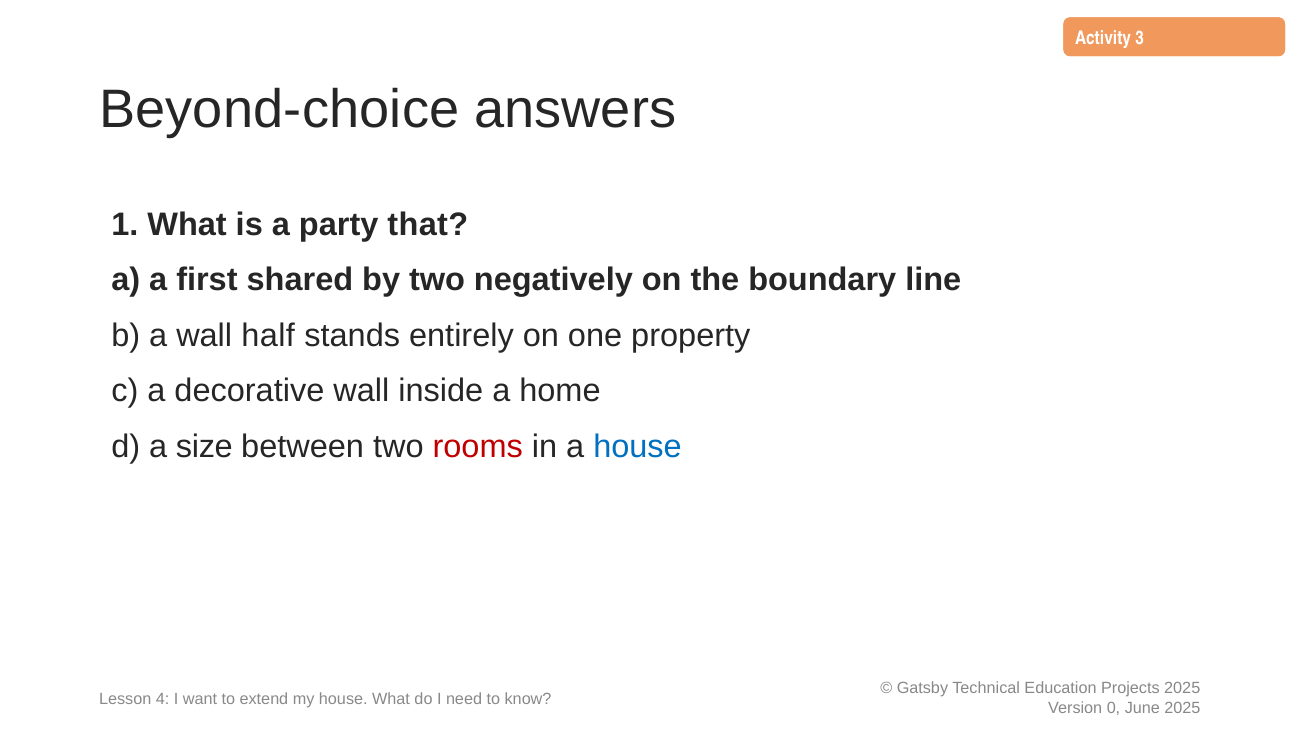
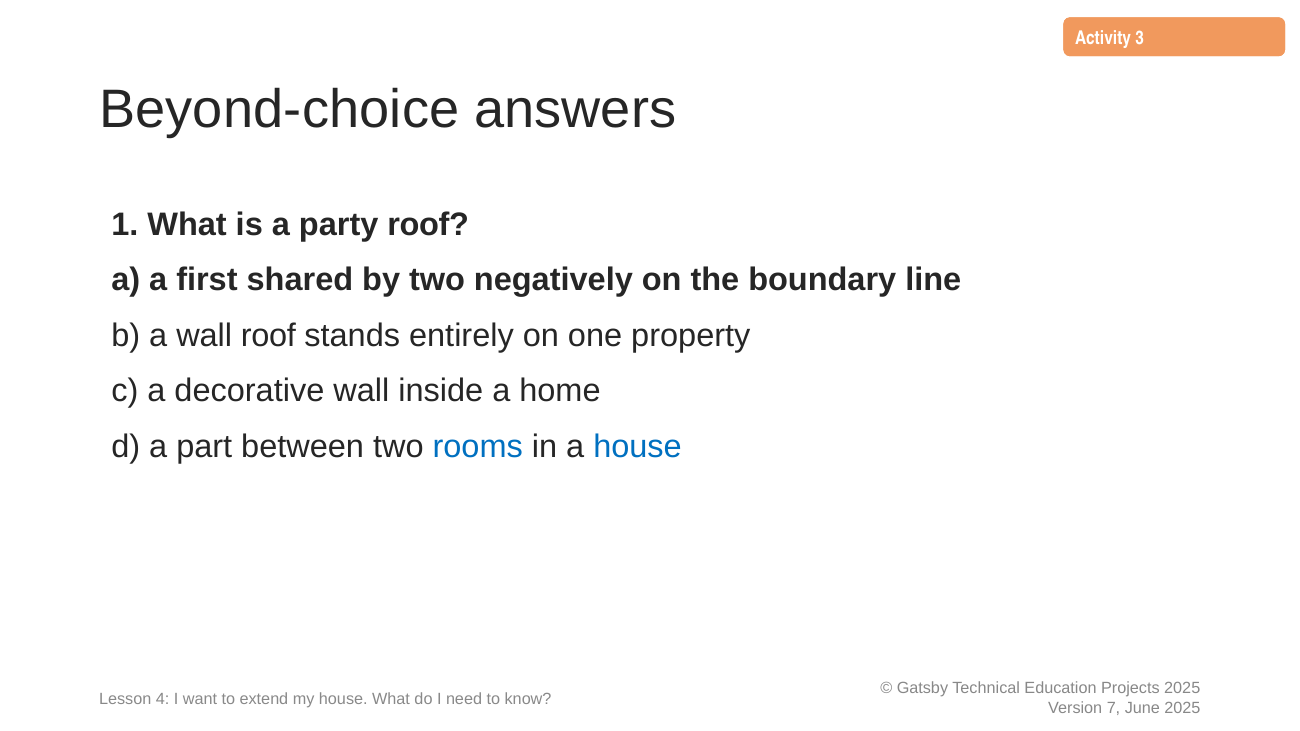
party that: that -> roof
wall half: half -> roof
size: size -> part
rooms colour: red -> blue
0: 0 -> 7
